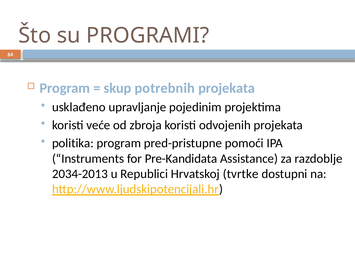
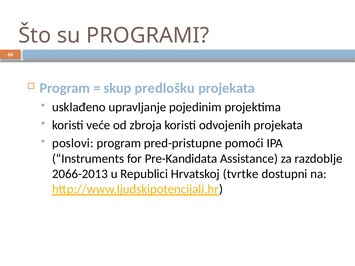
potrebnih: potrebnih -> predlošku
politika: politika -> poslovi
2034-2013: 2034-2013 -> 2066-2013
